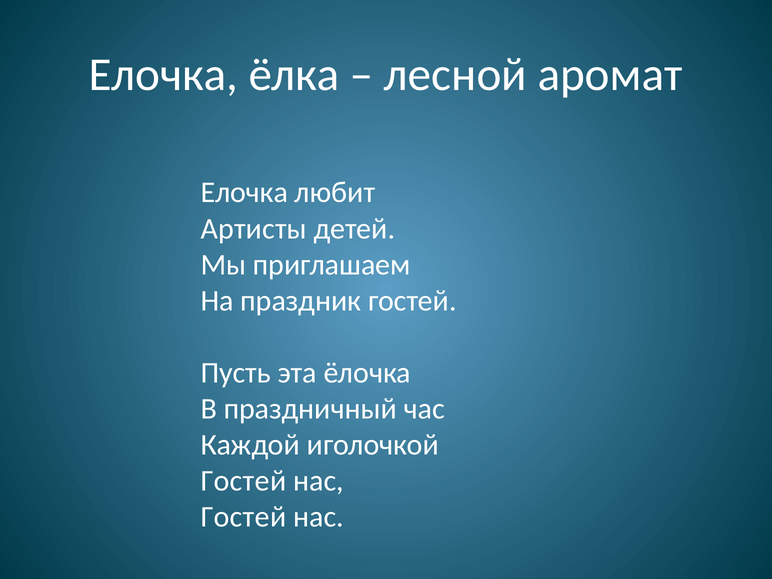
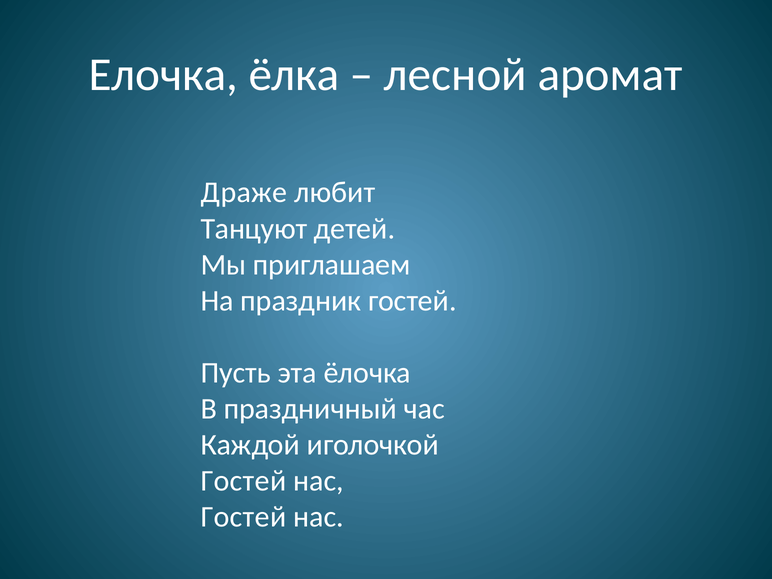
Елочка at (244, 193): Елочка -> Драже
Артисты: Артисты -> Танцуют
